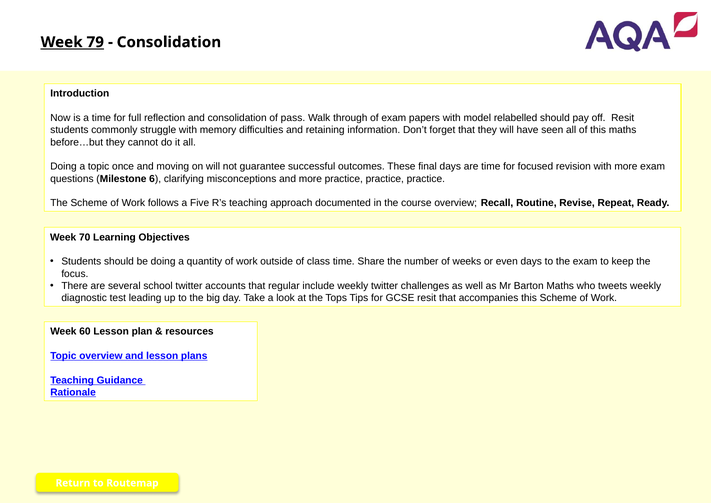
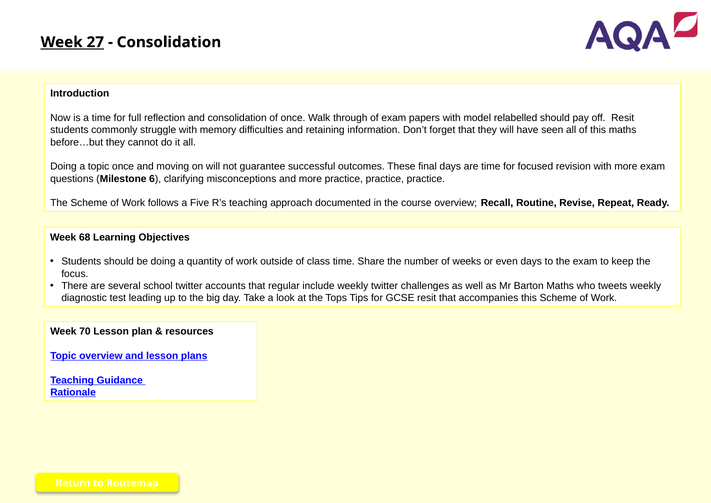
79: 79 -> 27
of pass: pass -> once
70: 70 -> 68
60: 60 -> 70
